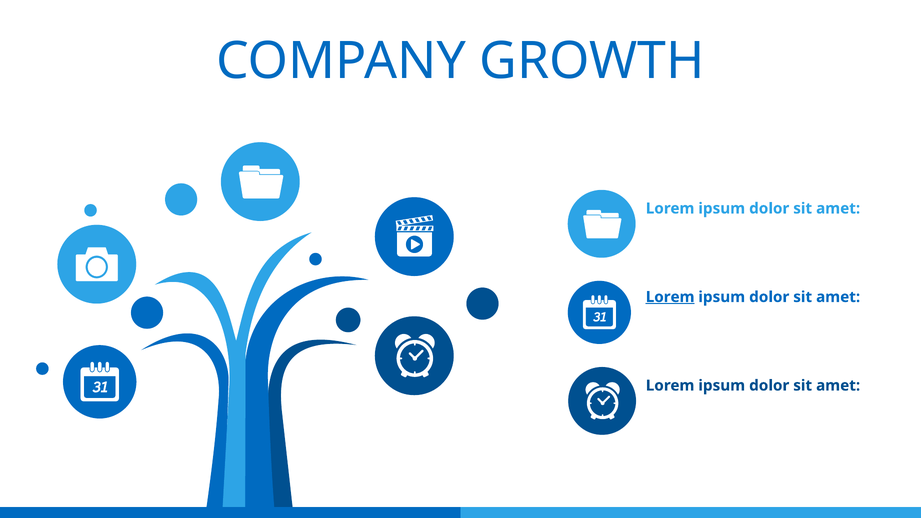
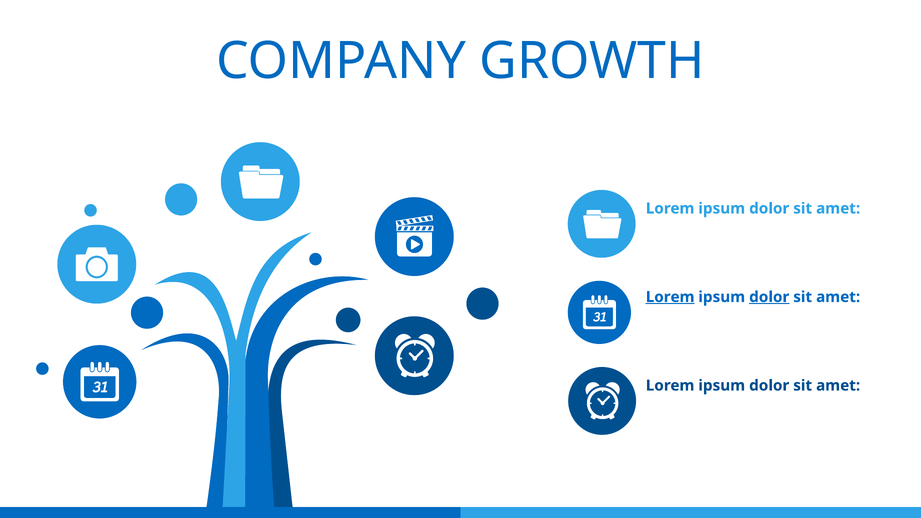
dolor at (769, 297) underline: none -> present
